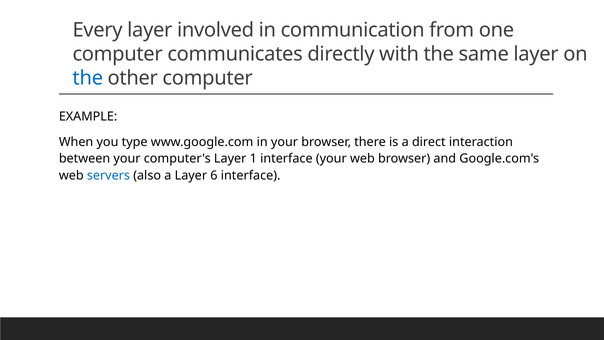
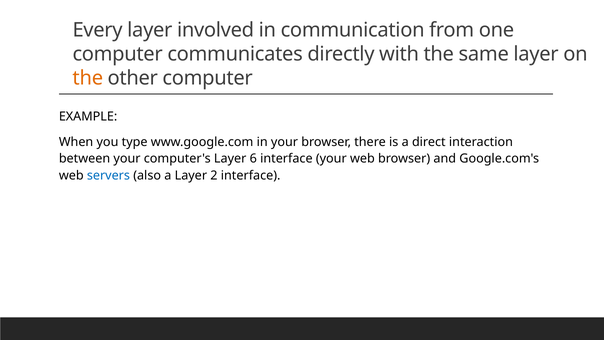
the at (88, 78) colour: blue -> orange
1: 1 -> 6
6: 6 -> 2
